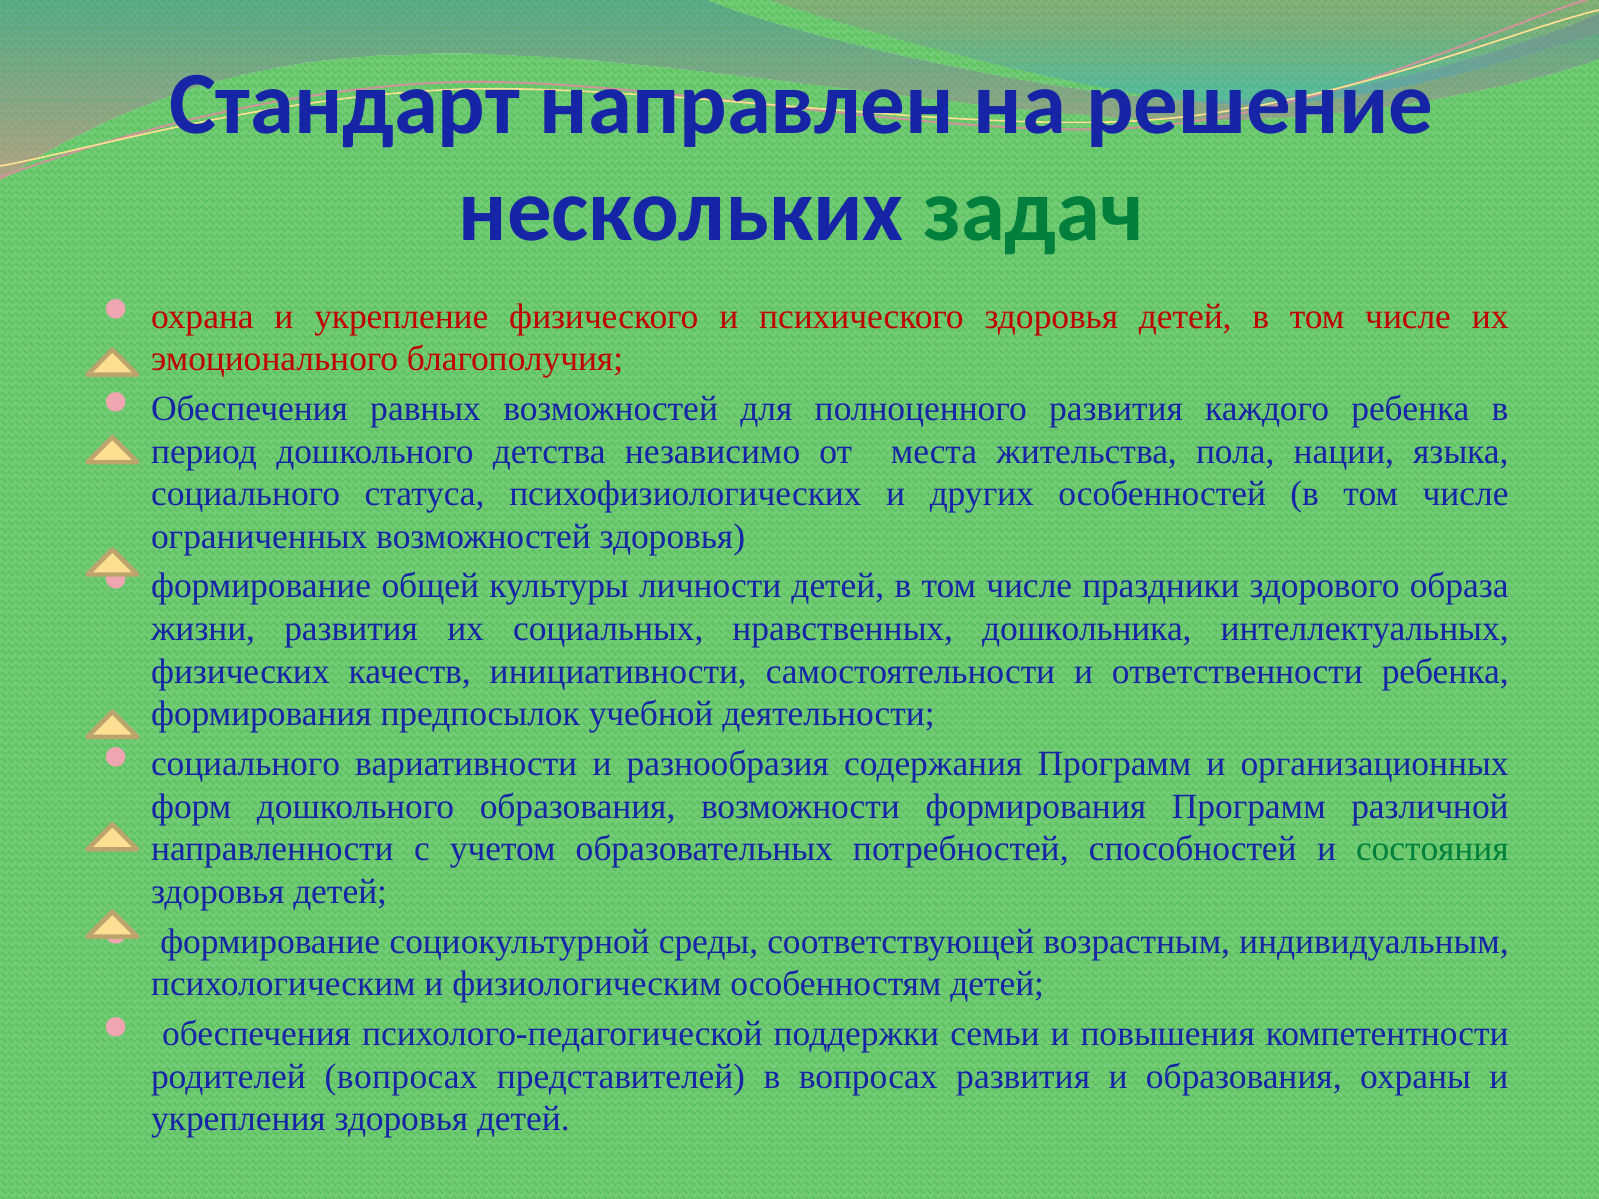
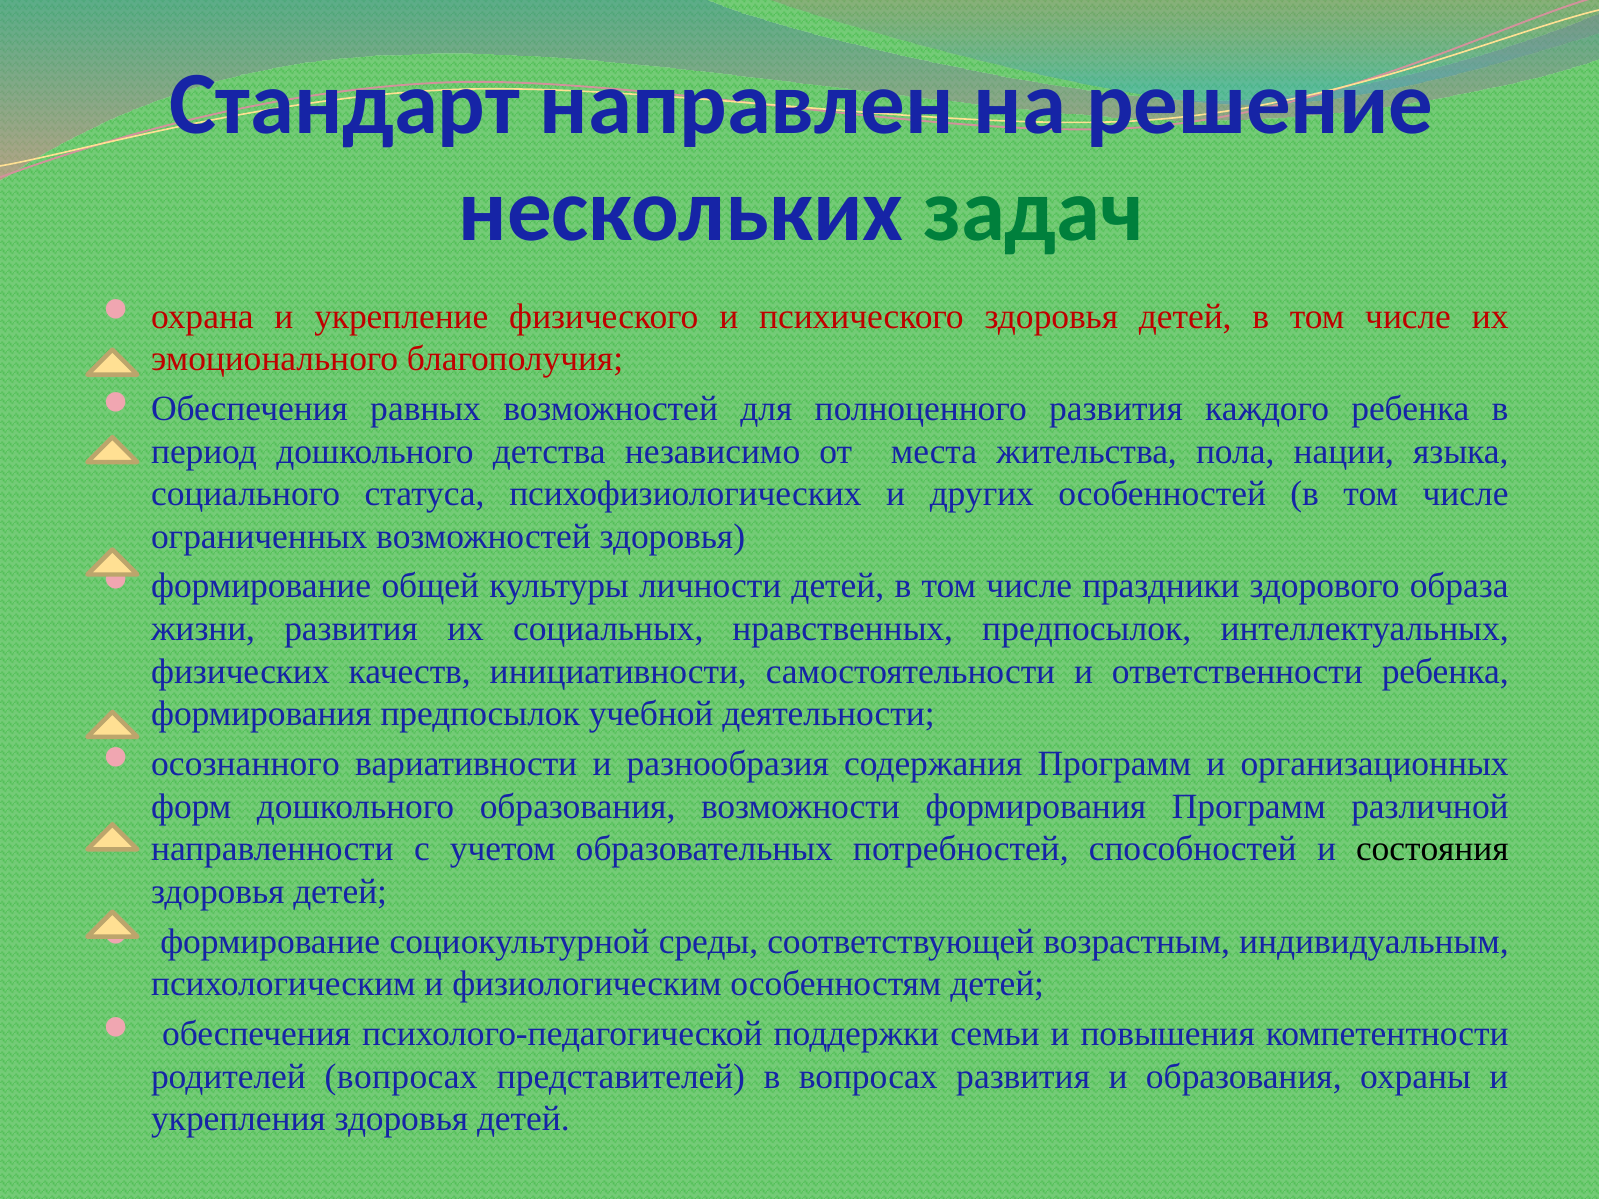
нравственных дошкольника: дошкольника -> предпосылок
социального at (246, 764): социального -> осознанного
состояния colour: green -> black
